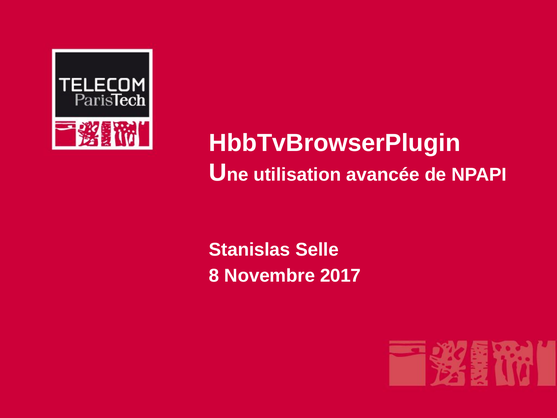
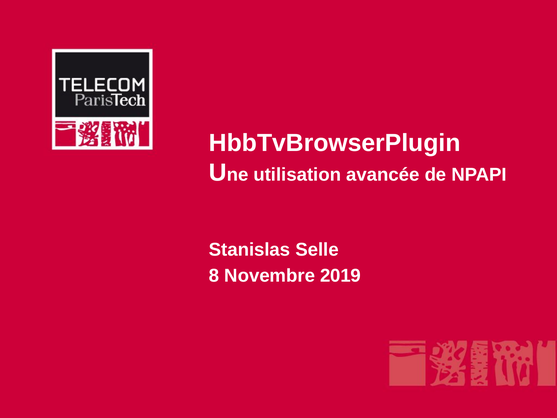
2017: 2017 -> 2019
